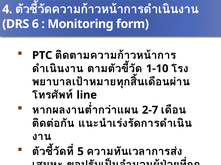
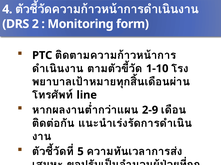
DRS 6: 6 -> 2
2-7: 2-7 -> 2-9
